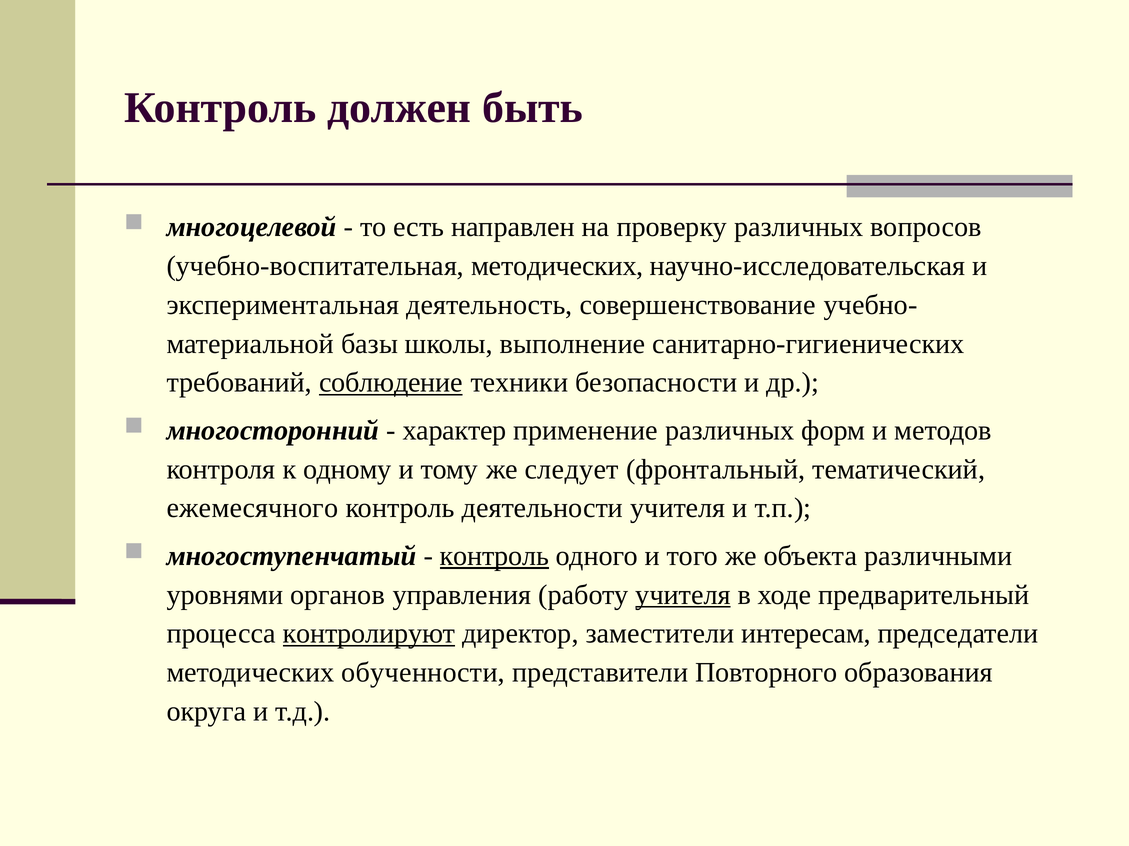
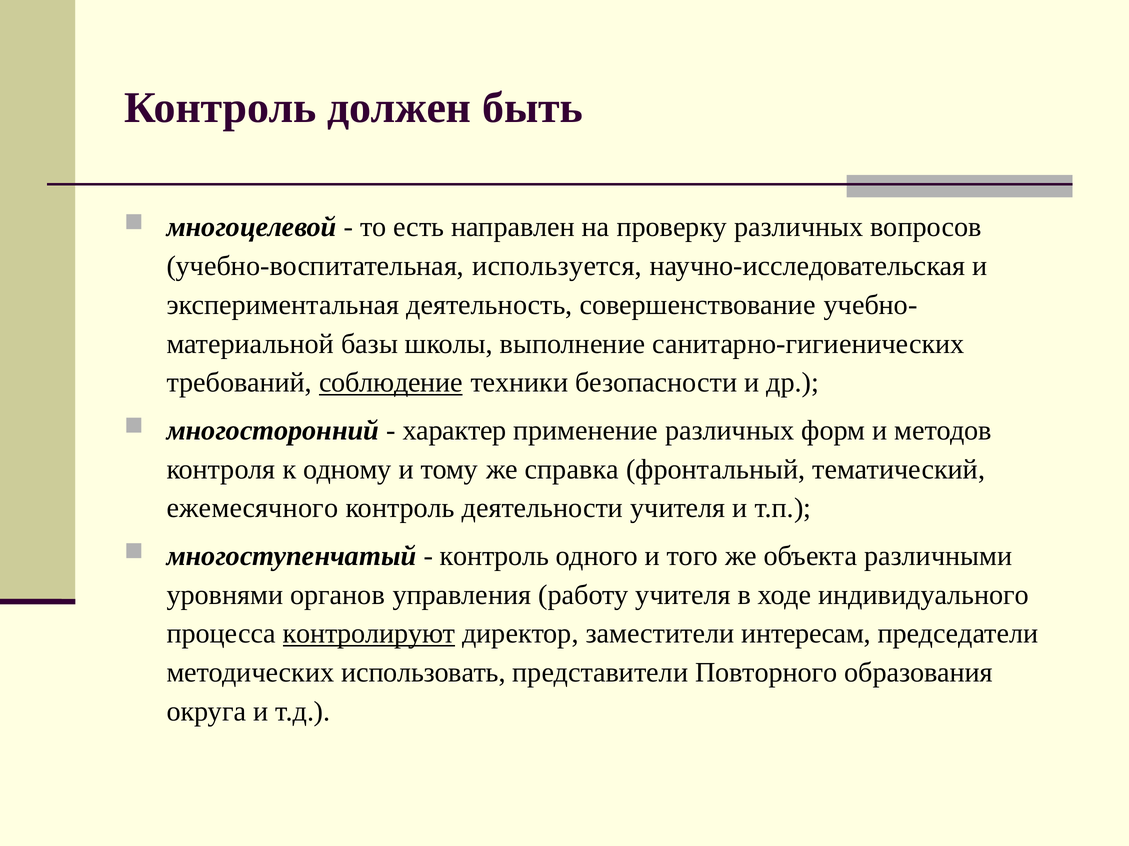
учебно-воспитательная методических: методических -> используется
следует: следует -> справка
контроль at (495, 556) underline: present -> none
учителя at (683, 595) underline: present -> none
предварительный: предварительный -> индивидуального
обученности: обученности -> использовать
